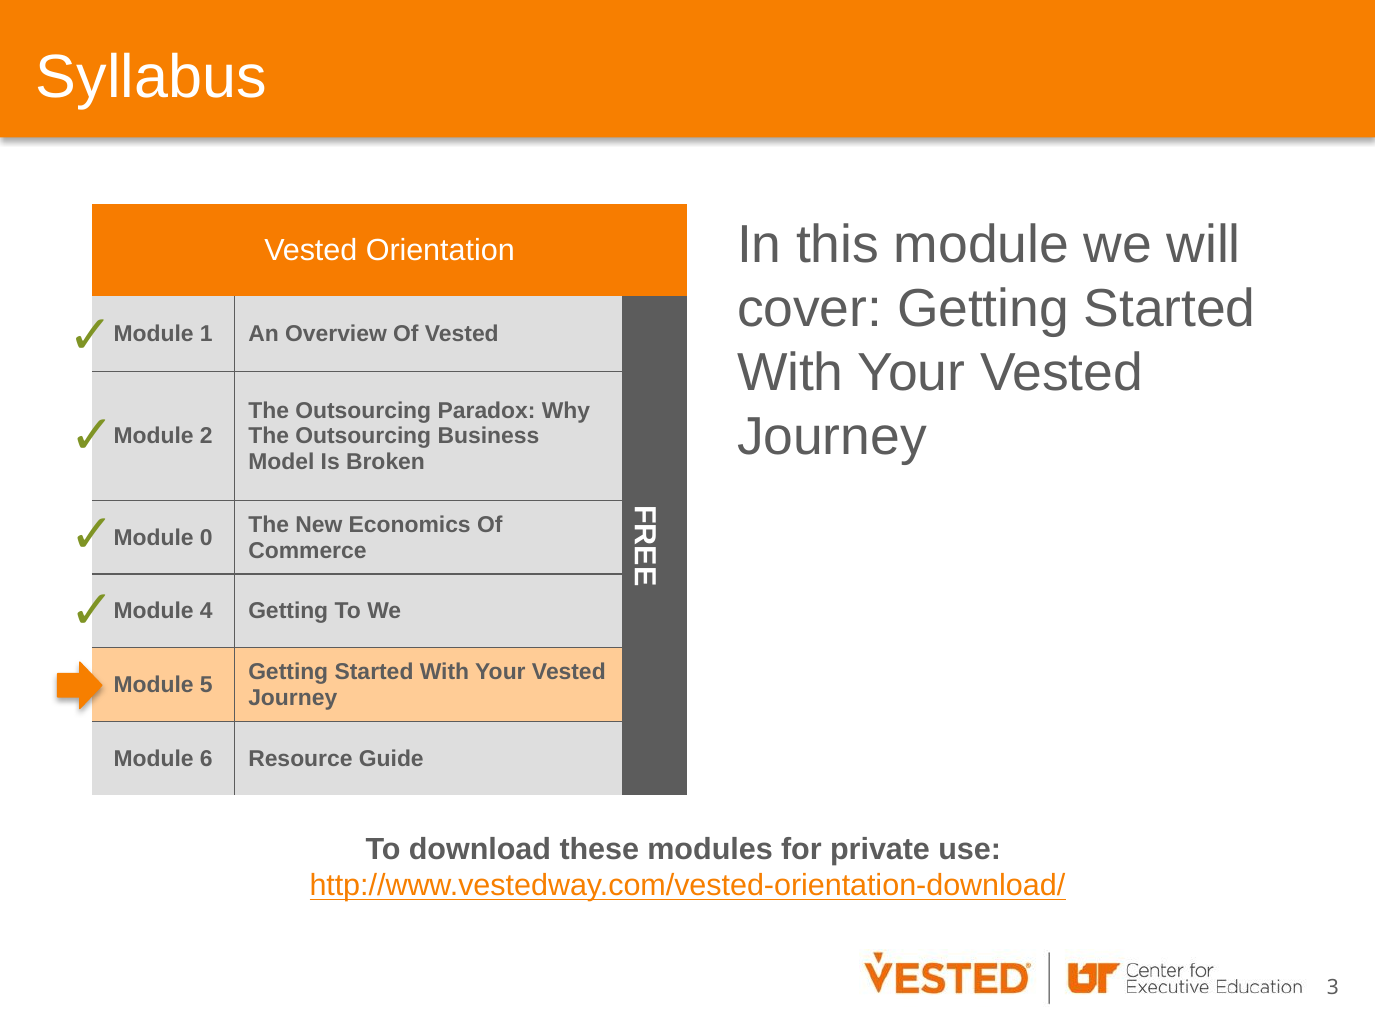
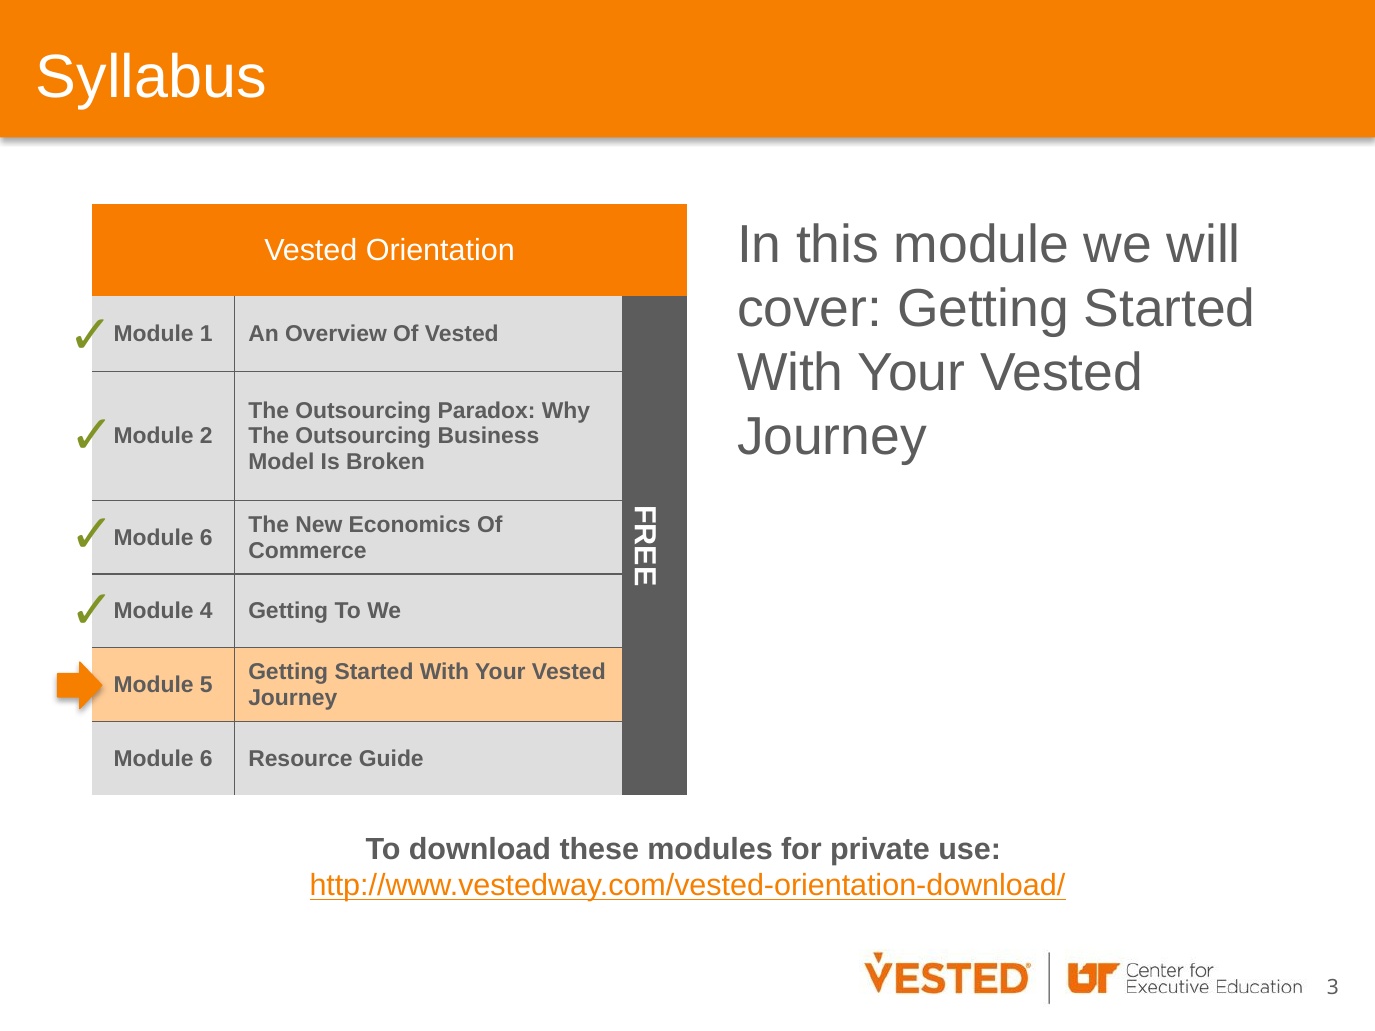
0 at (206, 538): 0 -> 6
